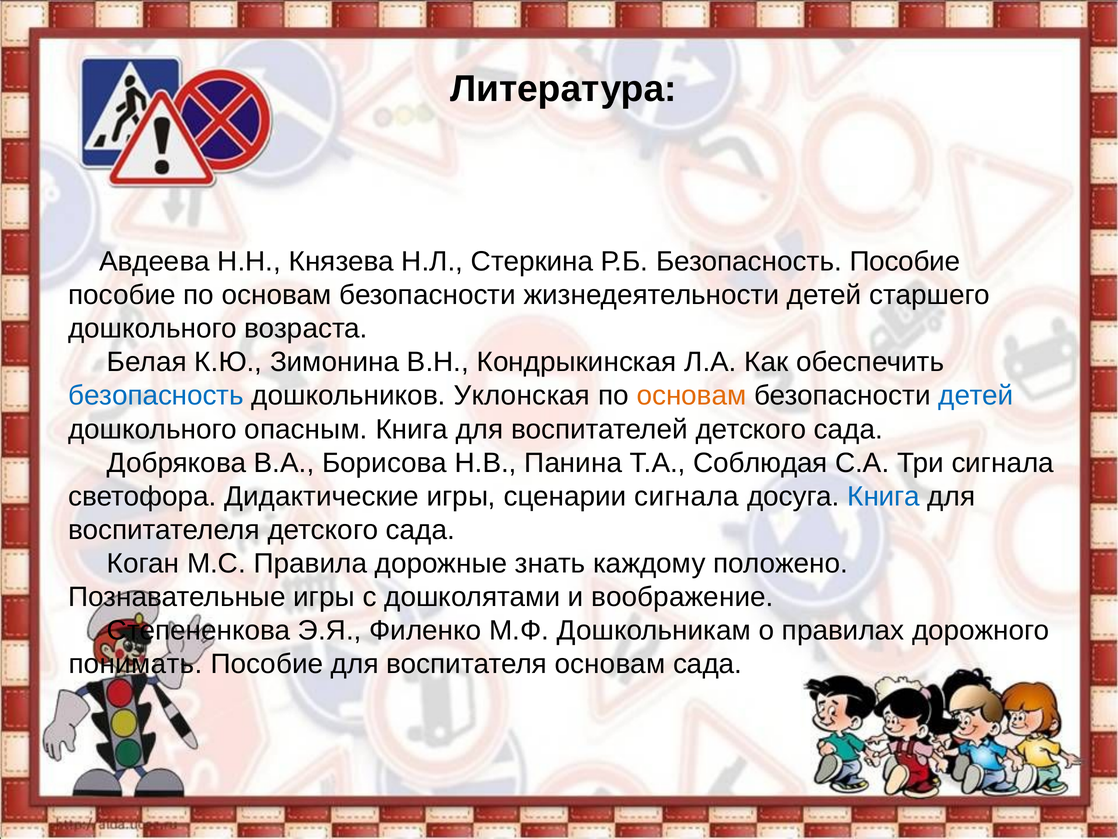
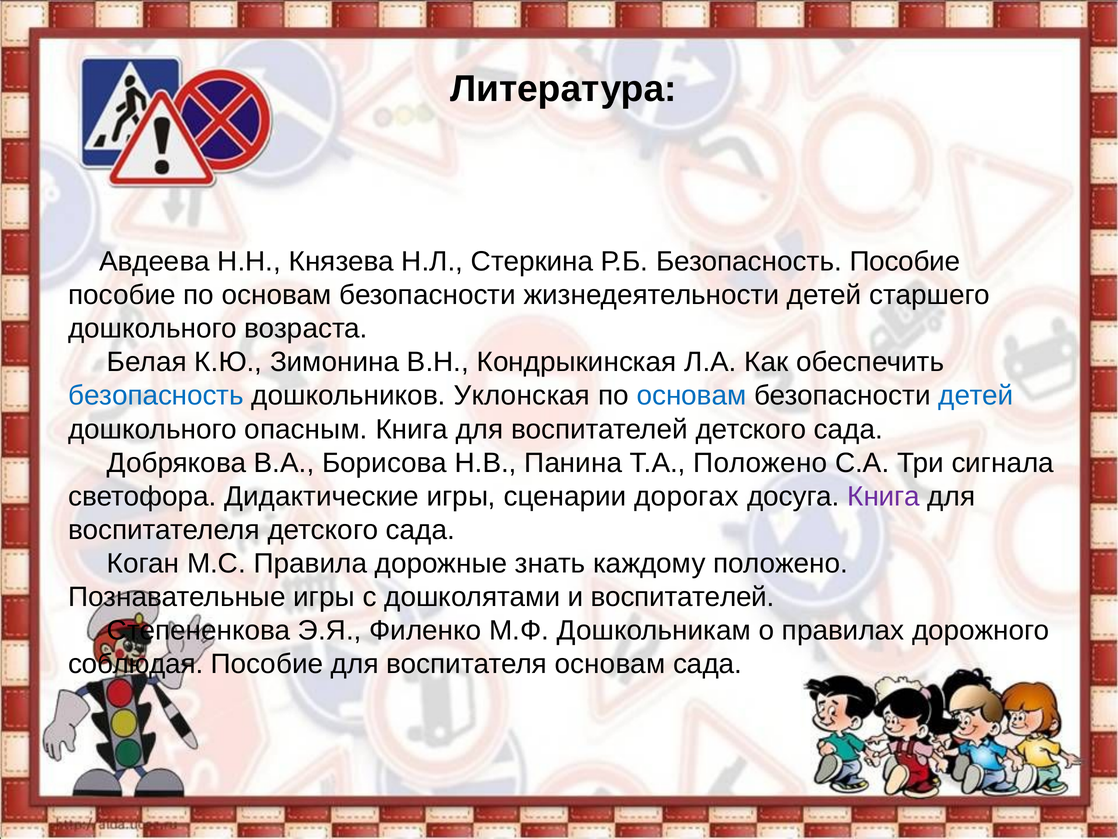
основам at (692, 396) colour: orange -> blue
Т.А Соблюдая: Соблюдая -> Положено
сценарии сигнала: сигнала -> дорогах
Книга at (884, 496) colour: blue -> purple
и воображение: воображение -> воспитателей
понимать: понимать -> соблюдая
